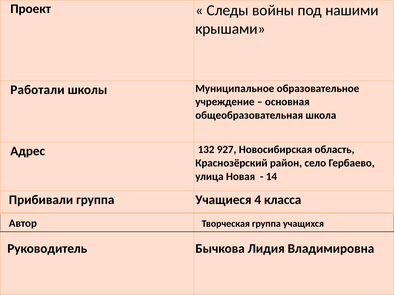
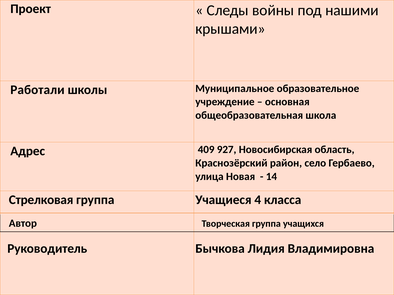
132: 132 -> 409
Прибивали: Прибивали -> Стрелковая
